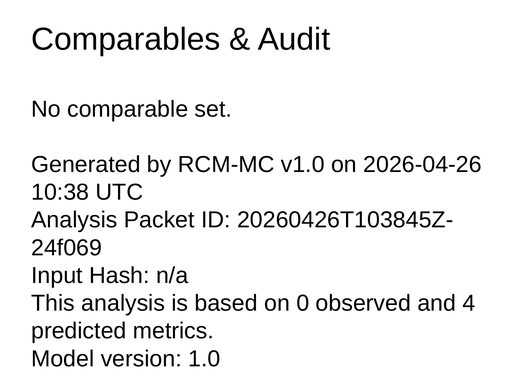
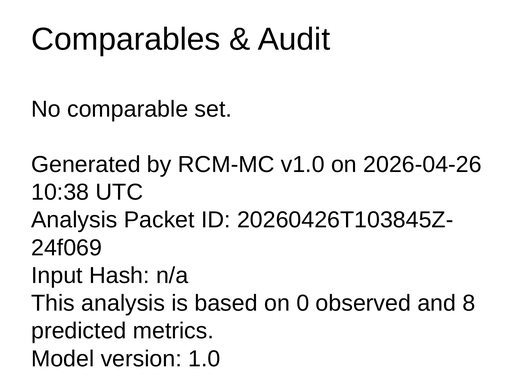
4: 4 -> 8
